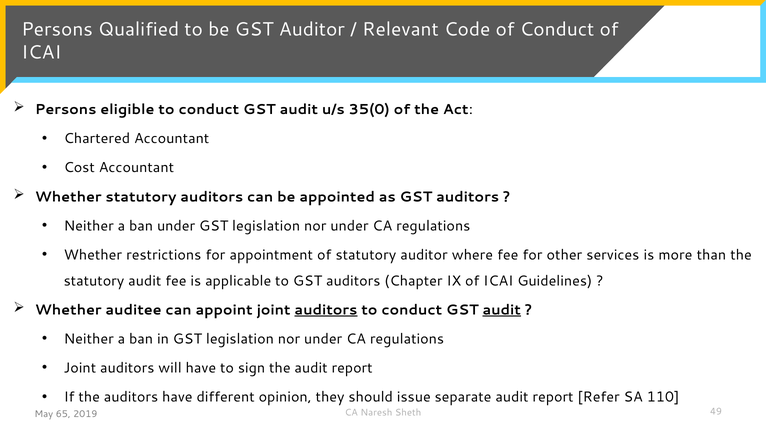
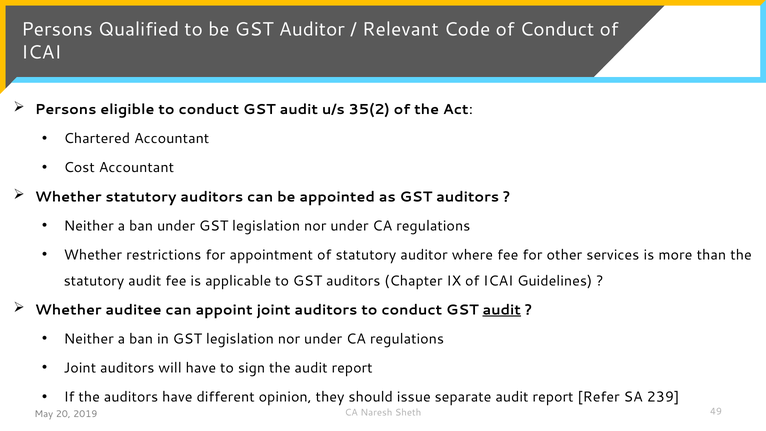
35(0: 35(0 -> 35(2
auditors at (326, 310) underline: present -> none
110: 110 -> 239
65: 65 -> 20
